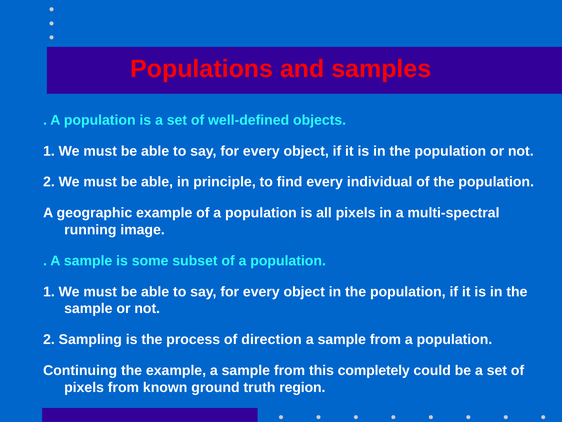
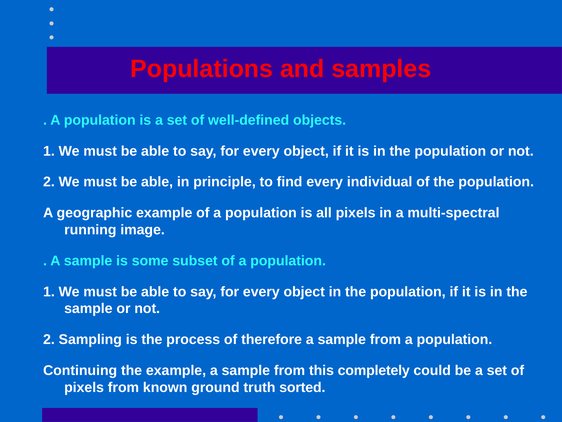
direction: direction -> therefore
region: region -> sorted
